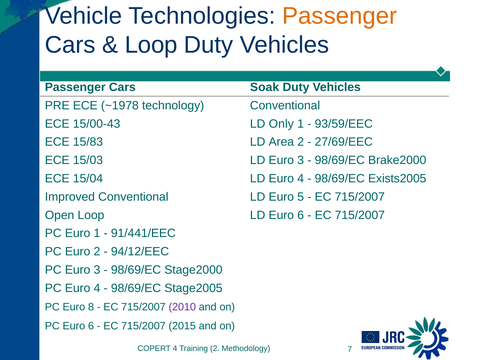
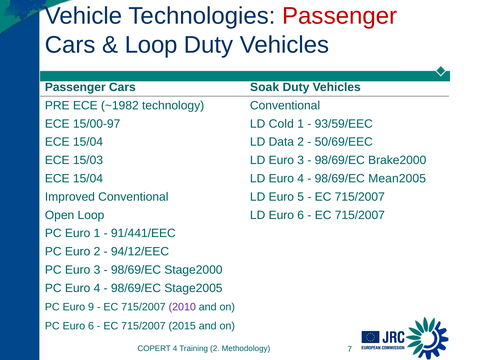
Passenger at (340, 16) colour: orange -> red
~1978: ~1978 -> ~1982
15/00-43: 15/00-43 -> 15/00-97
Only: Only -> Cold
15/83 at (88, 142): 15/83 -> 15/04
Area: Area -> Data
27/69/EEC: 27/69/EEC -> 50/69/EEC
Exists2005: Exists2005 -> Mean2005
8: 8 -> 9
